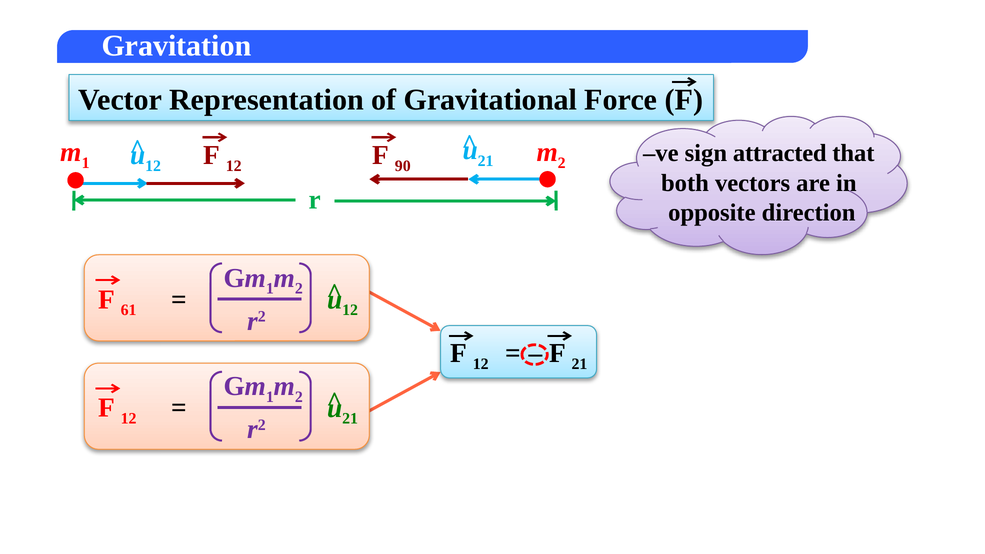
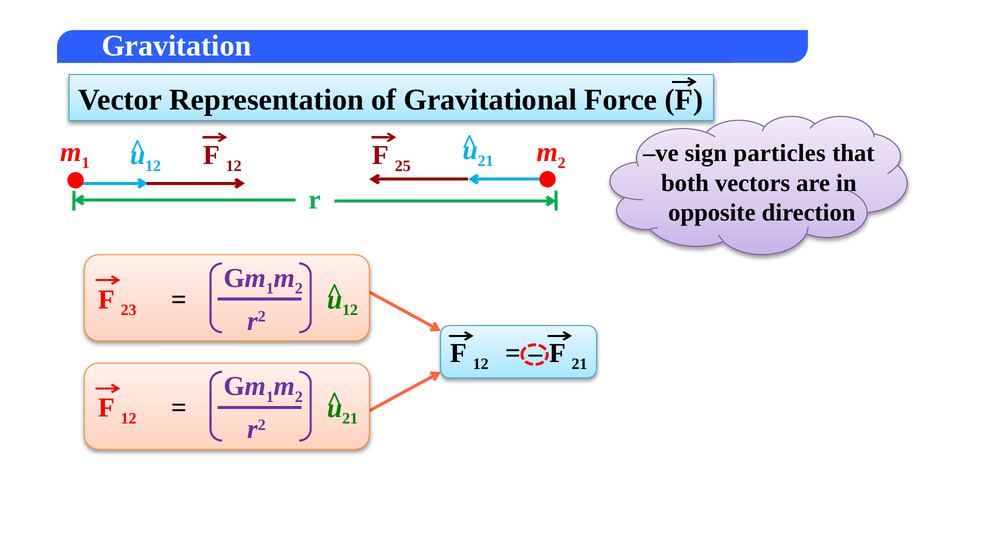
attracted: attracted -> particles
90: 90 -> 25
61: 61 -> 23
